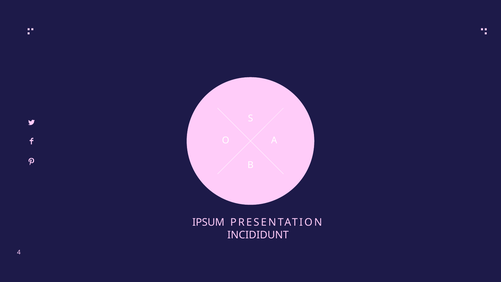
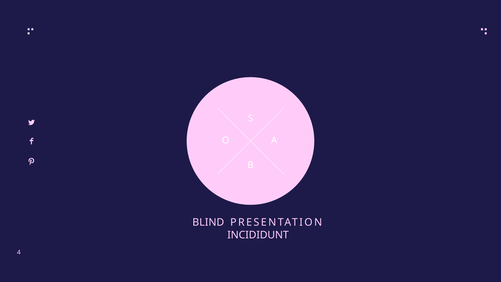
IPSUM: IPSUM -> BLIND
